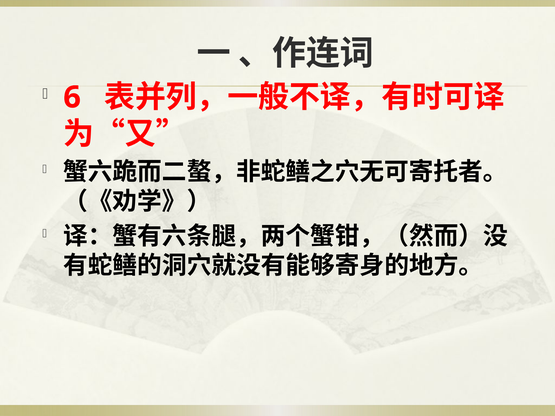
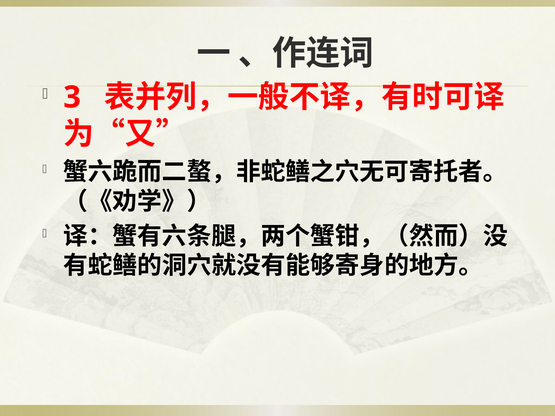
6: 6 -> 3
